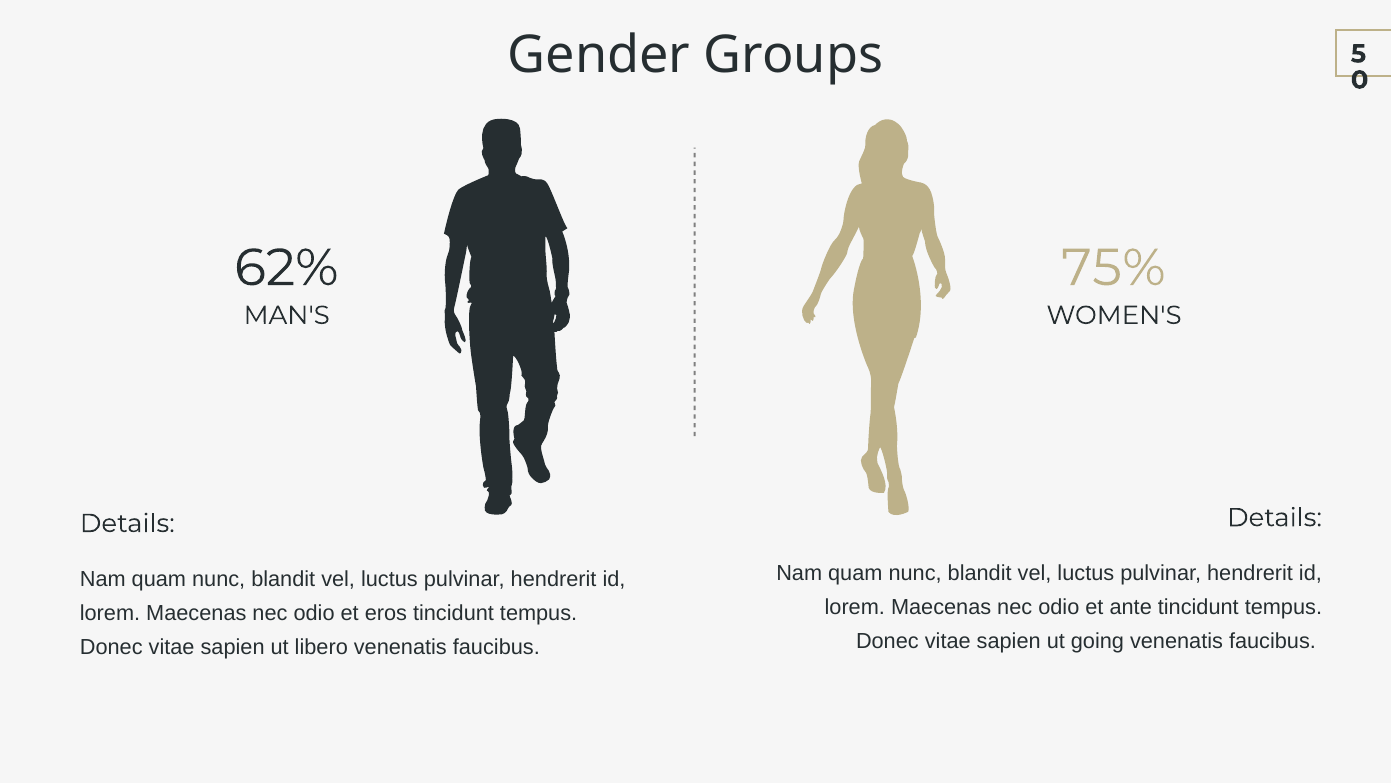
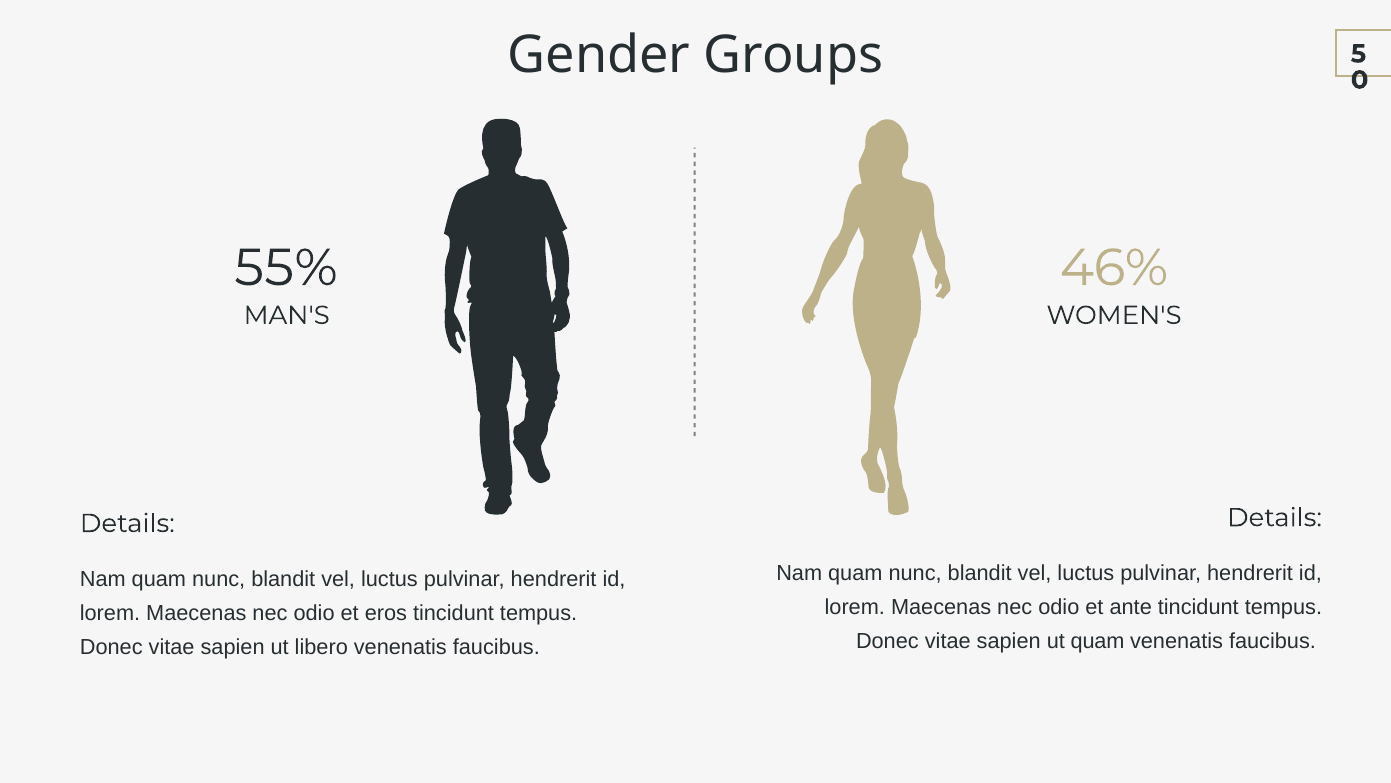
62%: 62% -> 55%
75%: 75% -> 46%
ut going: going -> quam
